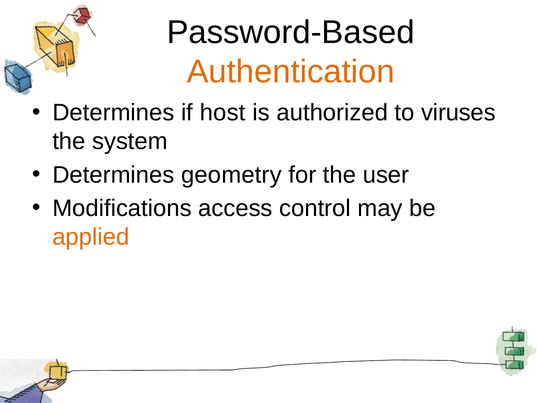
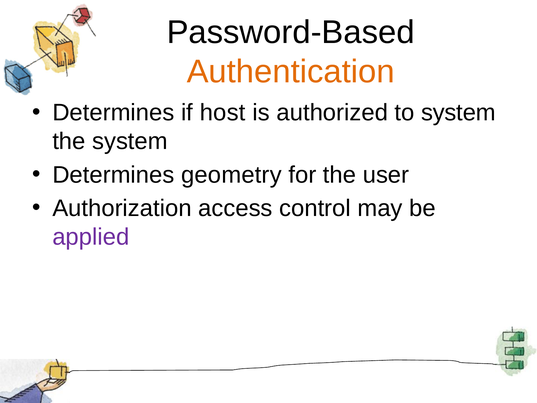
to viruses: viruses -> system
Modifications: Modifications -> Authorization
applied colour: orange -> purple
